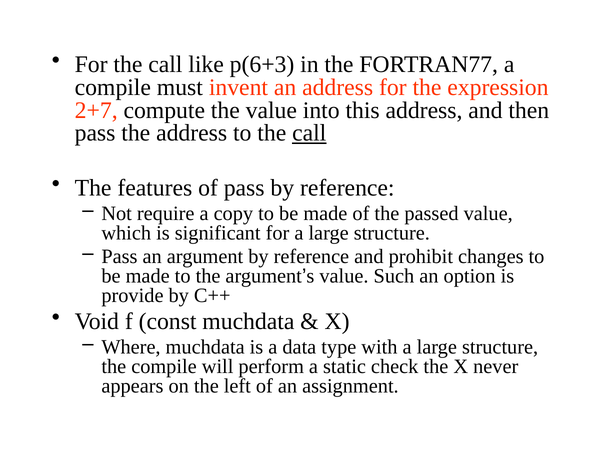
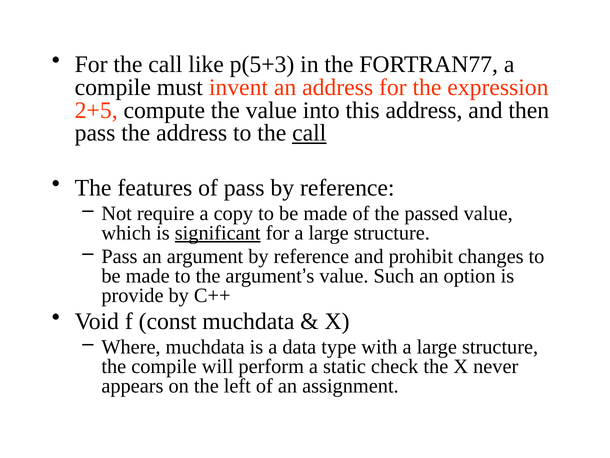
p(6+3: p(6+3 -> p(5+3
2+7: 2+7 -> 2+5
significant underline: none -> present
